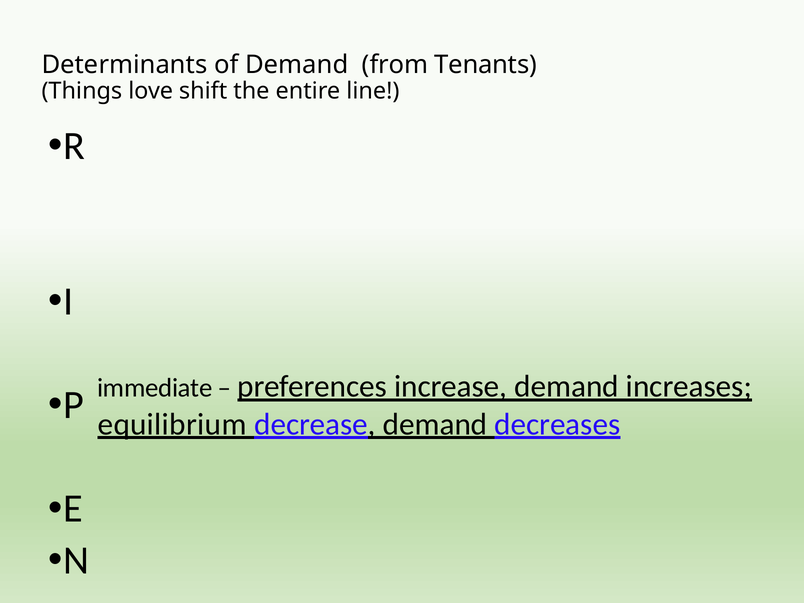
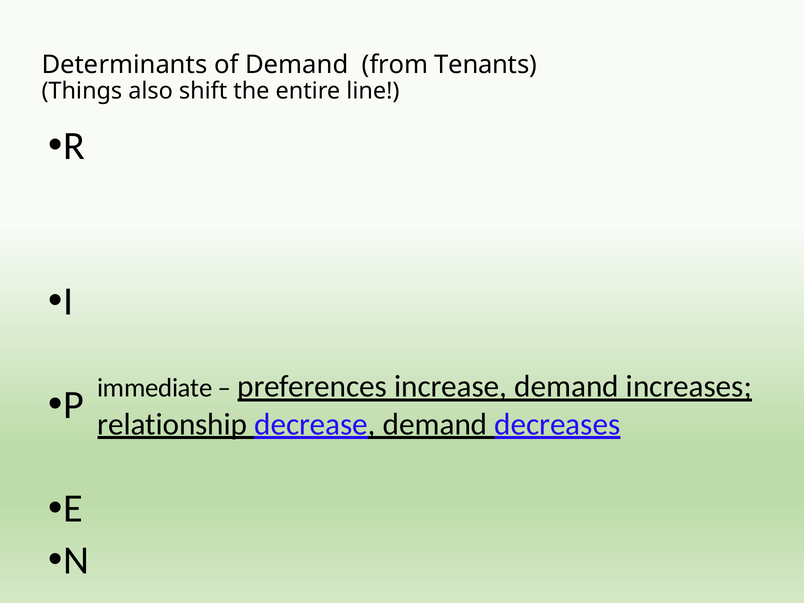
love: love -> also
equilibrium: equilibrium -> relationship
